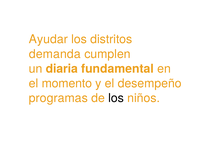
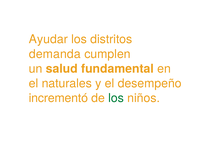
diaria: diaria -> salud
momento: momento -> naturales
programas: programas -> incrementó
los at (116, 98) colour: black -> green
